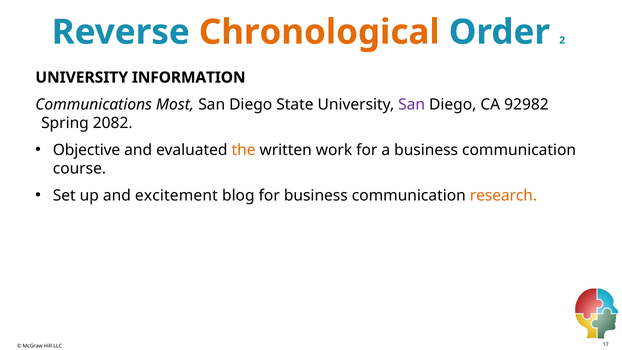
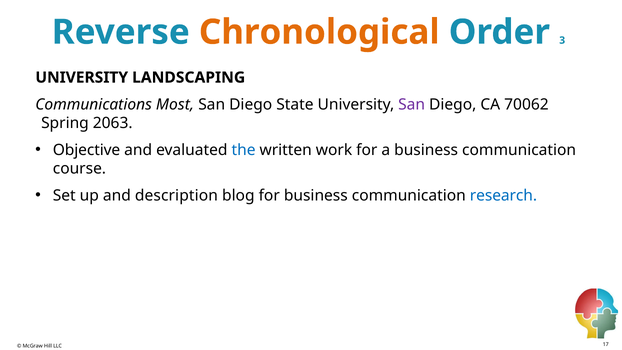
2: 2 -> 3
INFORMATION: INFORMATION -> LANDSCAPING
92982: 92982 -> 70062
2082: 2082 -> 2063
the colour: orange -> blue
excitement: excitement -> description
research colour: orange -> blue
